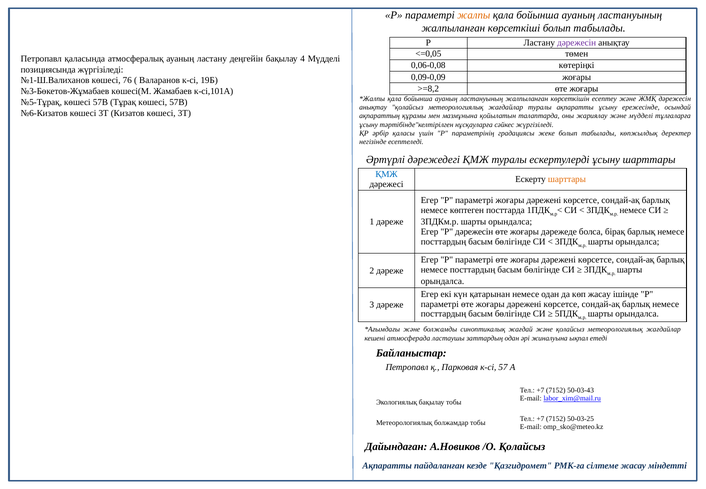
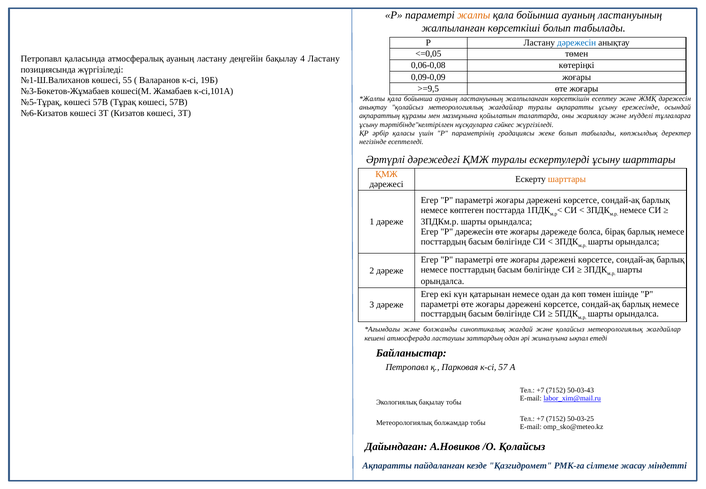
дәрежесін at (577, 43) colour: purple -> blue
4 Мүдделі: Мүдделі -> Ластану
76: 76 -> 55
>=8,2: >=8,2 -> >=9,5
ҚМЖ at (387, 174) colour: blue -> orange
көп жасау: жасау -> төмен
